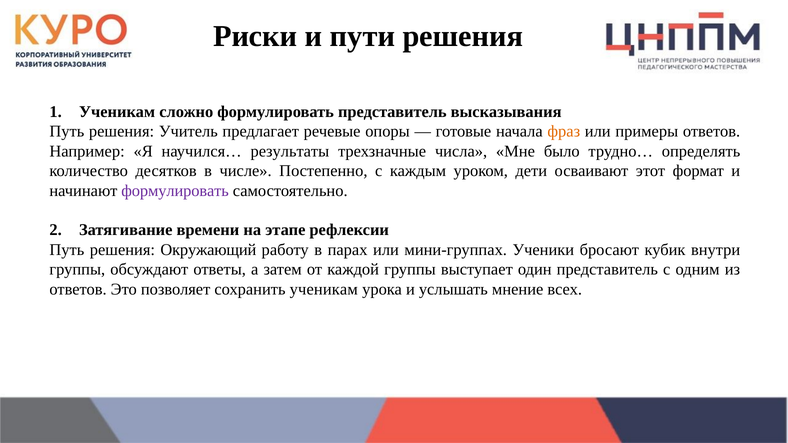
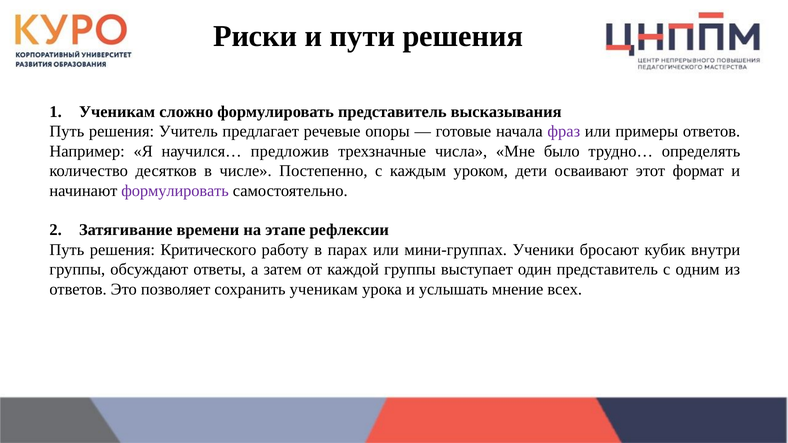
фраз colour: orange -> purple
результаты: результаты -> предложив
Окружающий: Окружающий -> Критического
